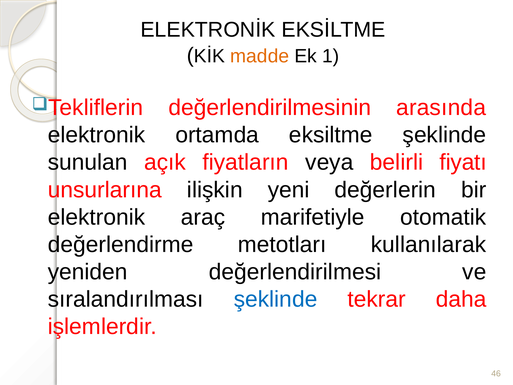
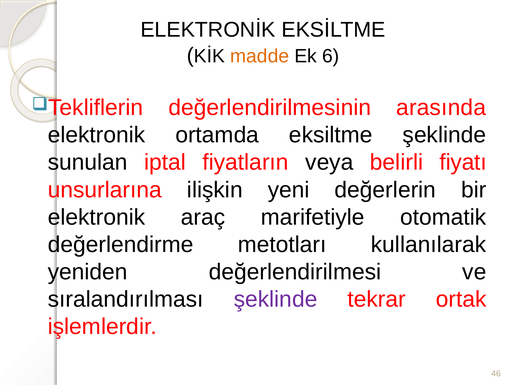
1: 1 -> 6
açık: açık -> iptal
şeklinde at (276, 299) colour: blue -> purple
daha: daha -> ortak
